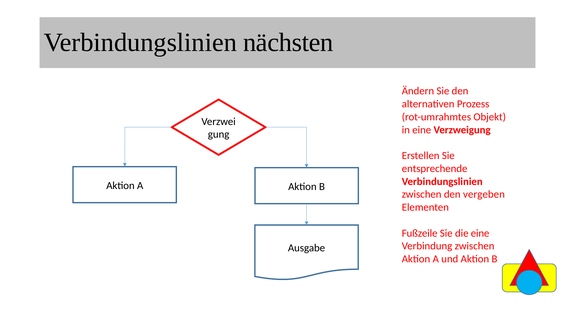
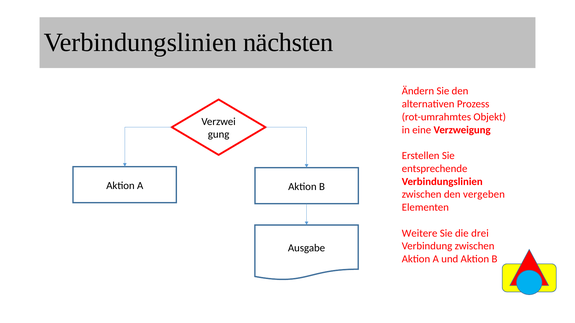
Fußzeile: Fußzeile -> Weitere
die eine: eine -> drei
